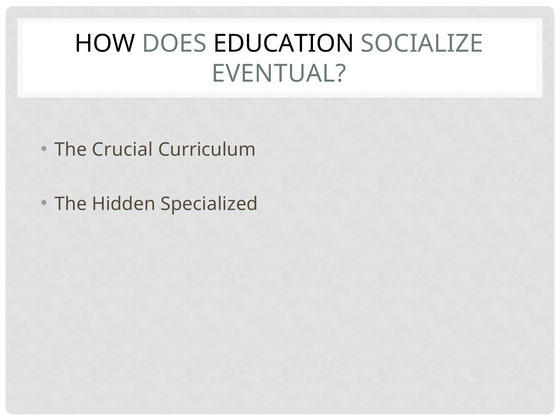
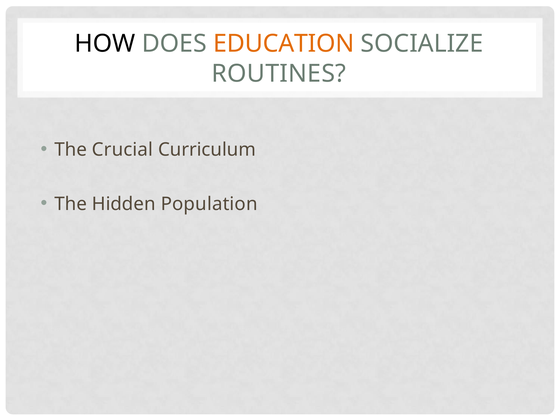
EDUCATION colour: black -> orange
EVENTUAL: EVENTUAL -> ROUTINES
Specialized: Specialized -> Population
